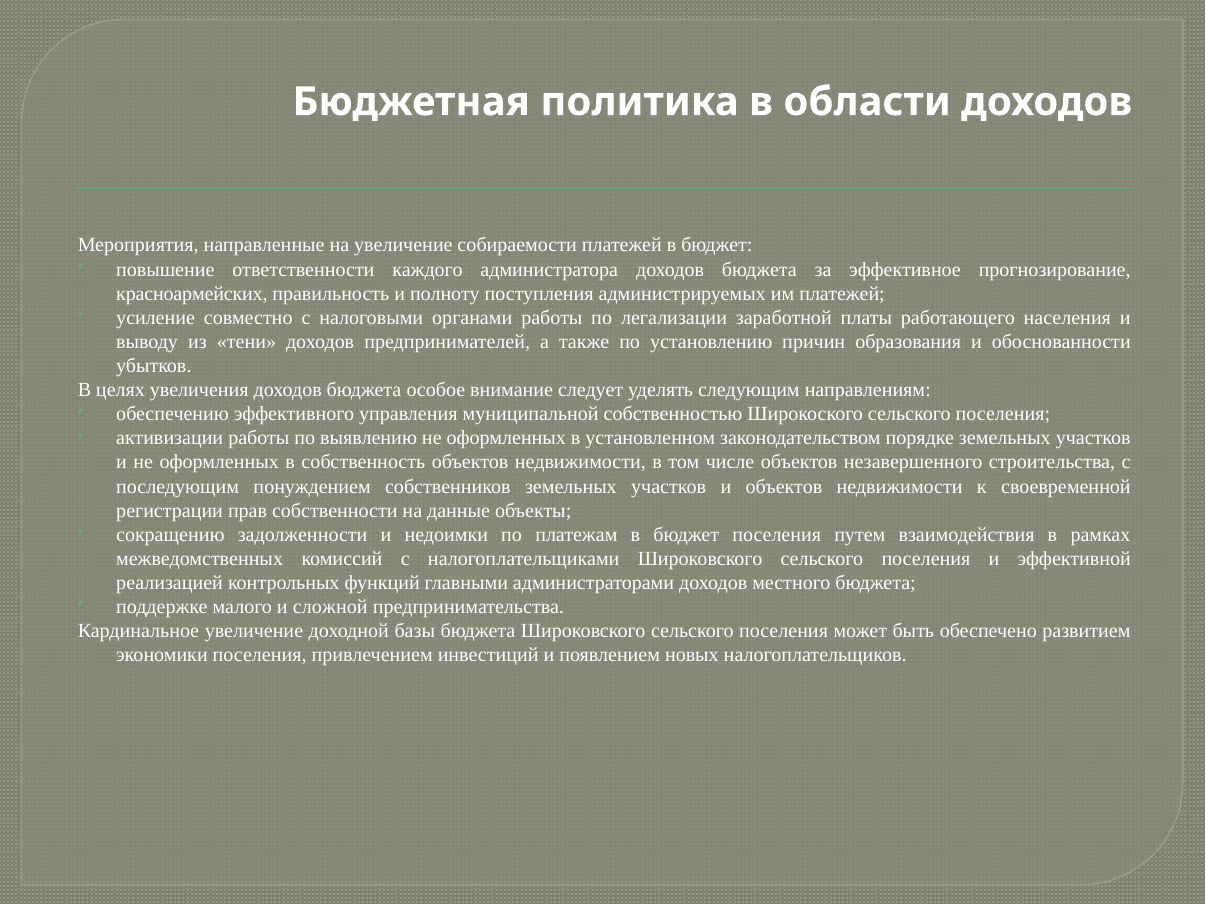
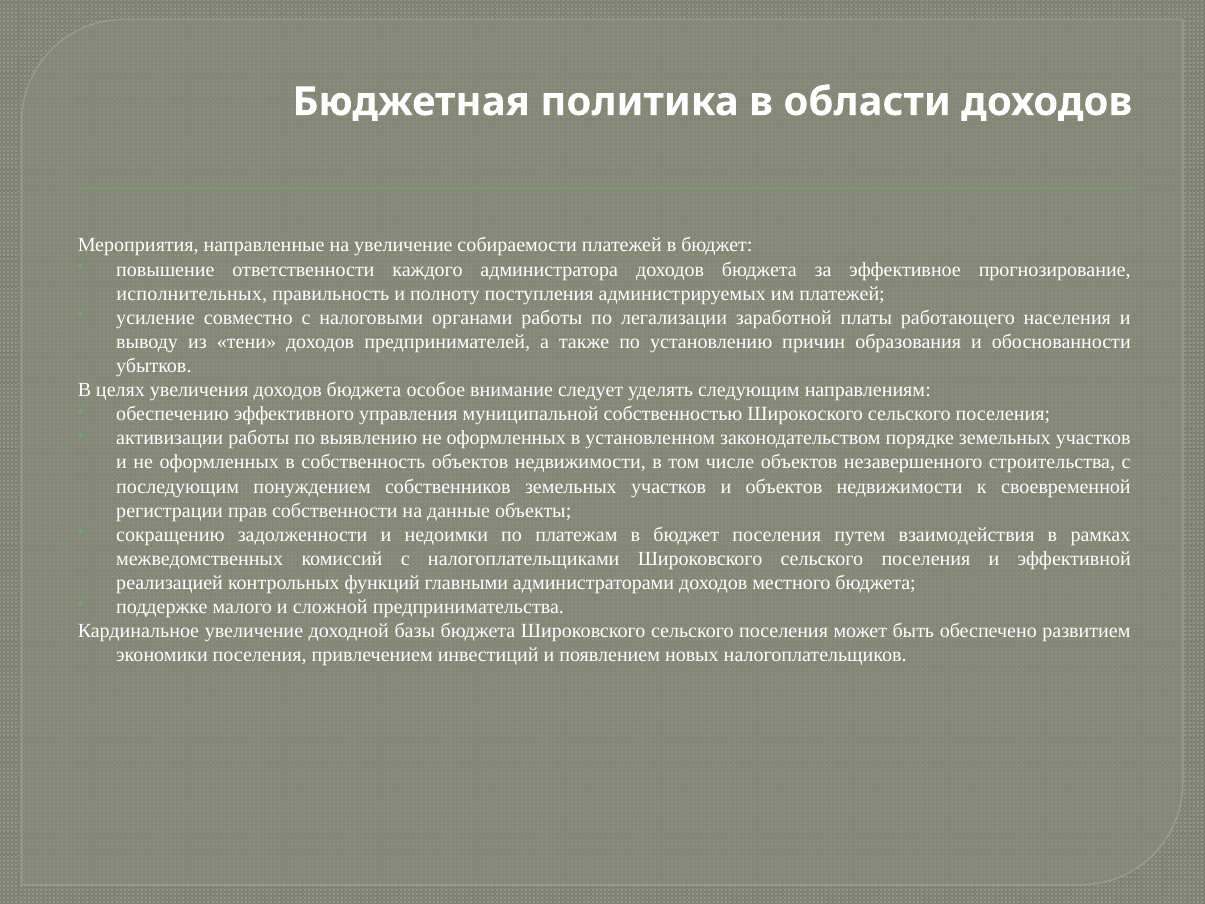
красноармейских: красноармейских -> исполнительных
